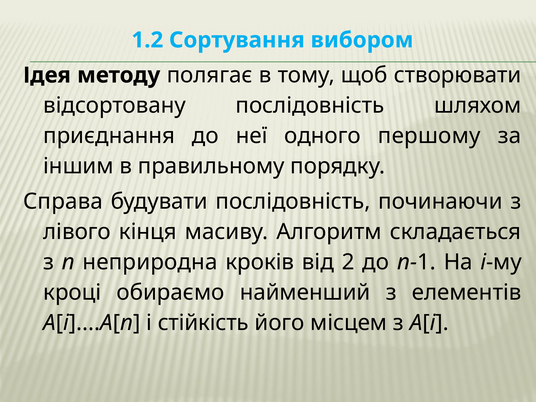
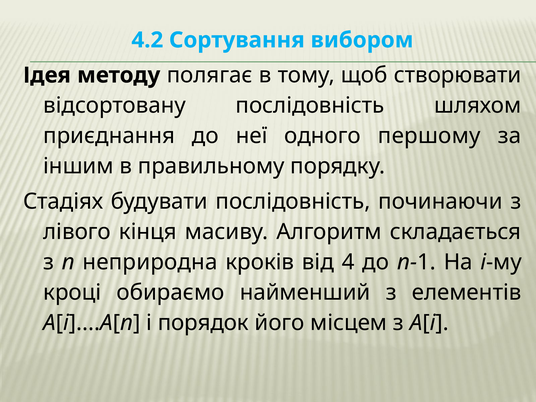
1.2: 1.2 -> 4.2
Справа: Справа -> Стадіях
2: 2 -> 4
стійкість: стійкість -> порядок
